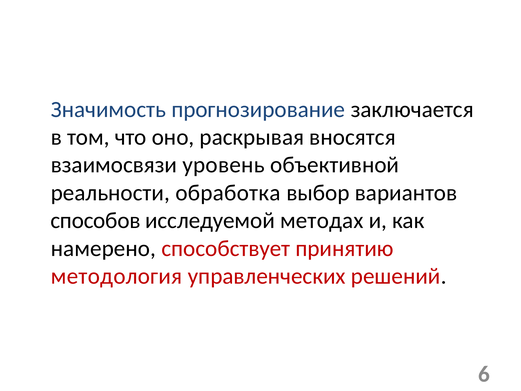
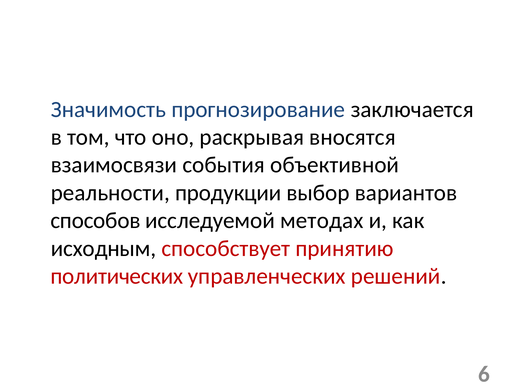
уровень: уровень -> события
обработка: обработка -> продукции
намерено: намерено -> исходным
методология: методология -> политических
